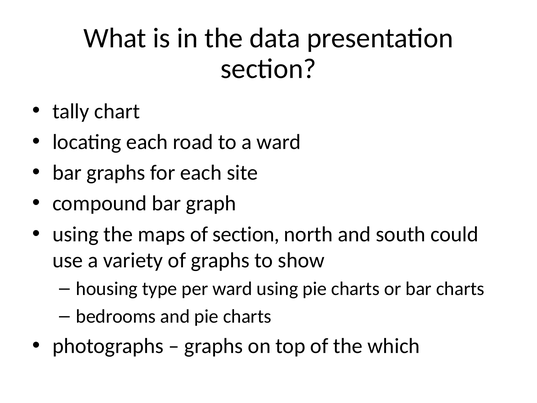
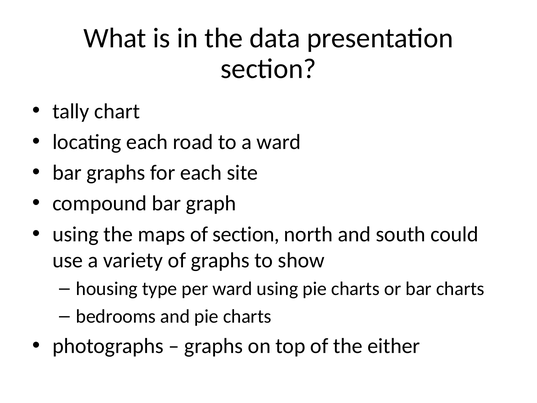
which: which -> either
